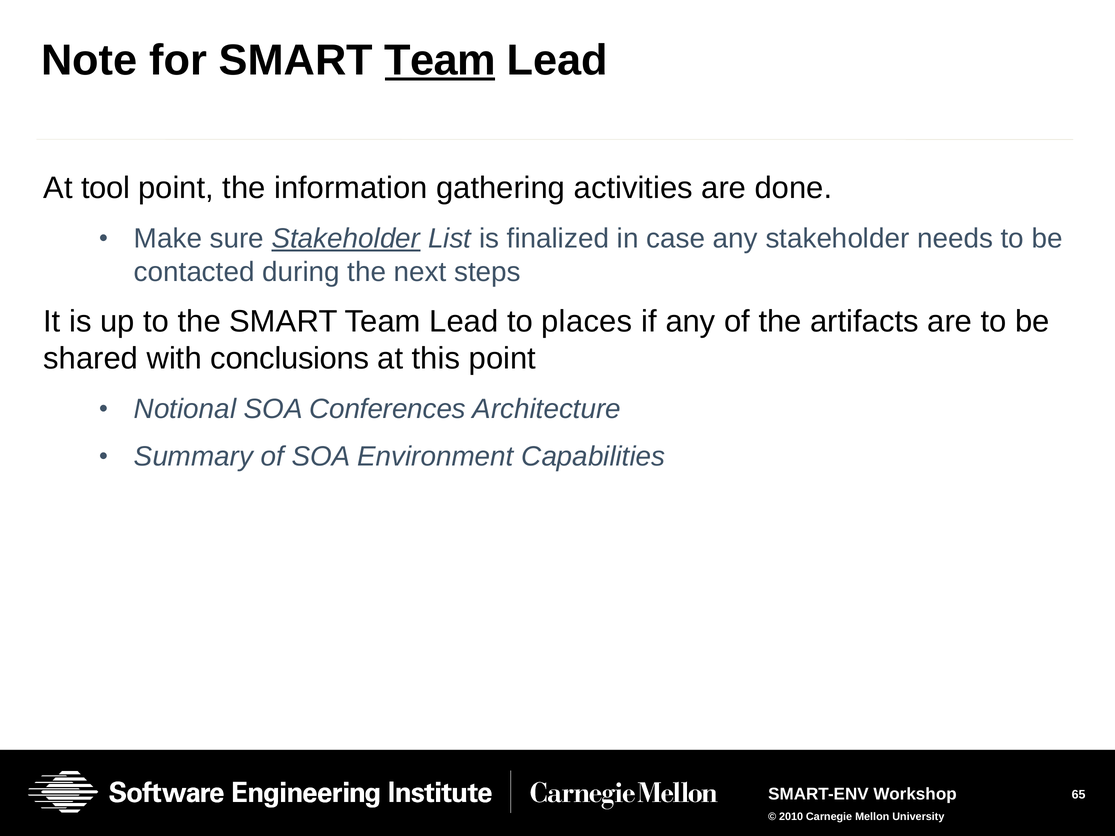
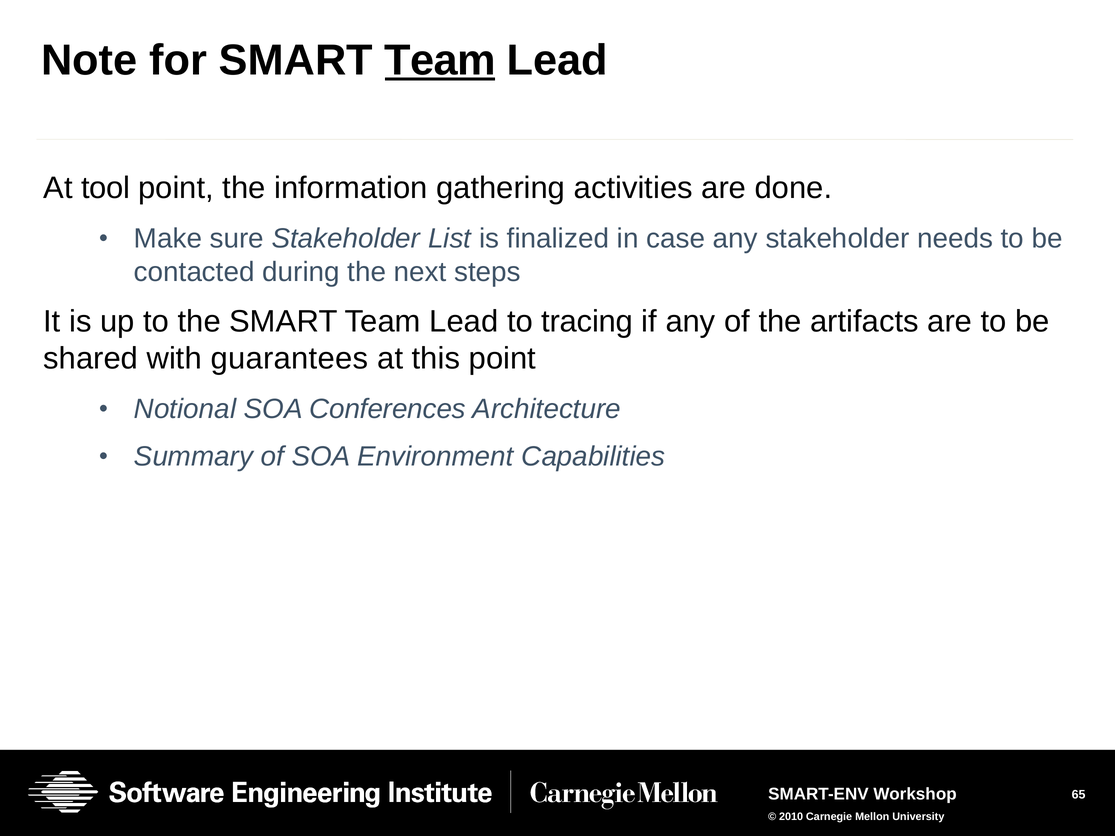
Stakeholder at (346, 239) underline: present -> none
places: places -> tracing
conclusions: conclusions -> guarantees
